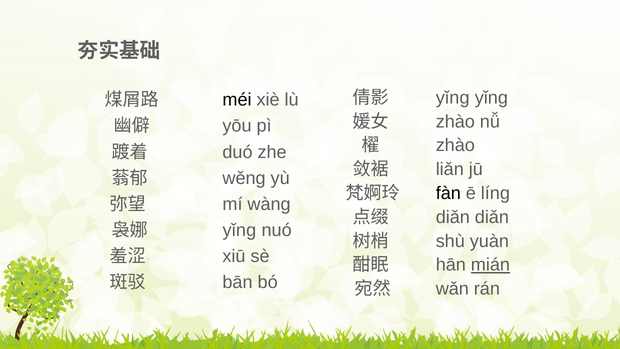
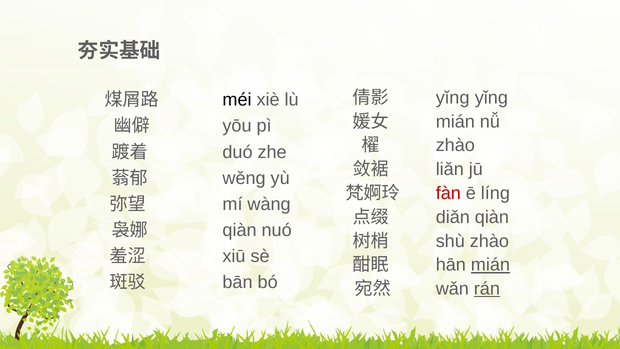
zhào at (455, 122): zhào -> mián
fàn colour: black -> red
diǎn diǎn: diǎn -> qiàn
yǐng at (239, 230): yǐng -> qiàn
shù yuàn: yuàn -> zhào
rán underline: none -> present
